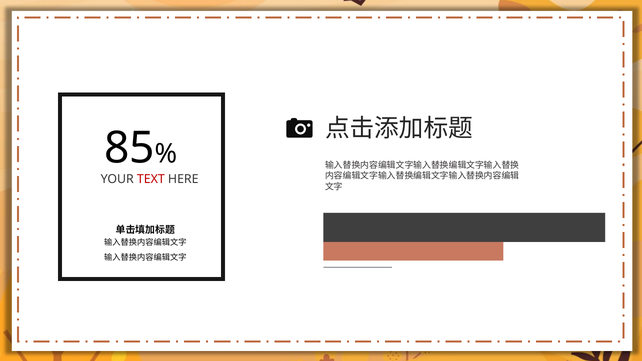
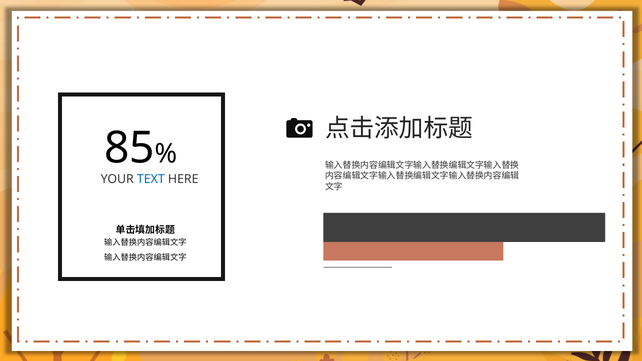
TEXT colour: red -> blue
